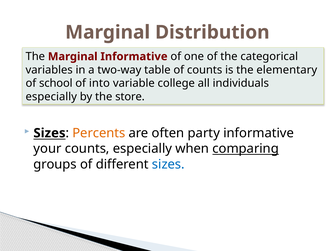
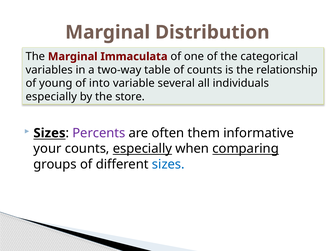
Marginal Informative: Informative -> Immaculata
elementary: elementary -> relationship
school: school -> young
college: college -> several
Percents colour: orange -> purple
party: party -> them
especially at (142, 149) underline: none -> present
